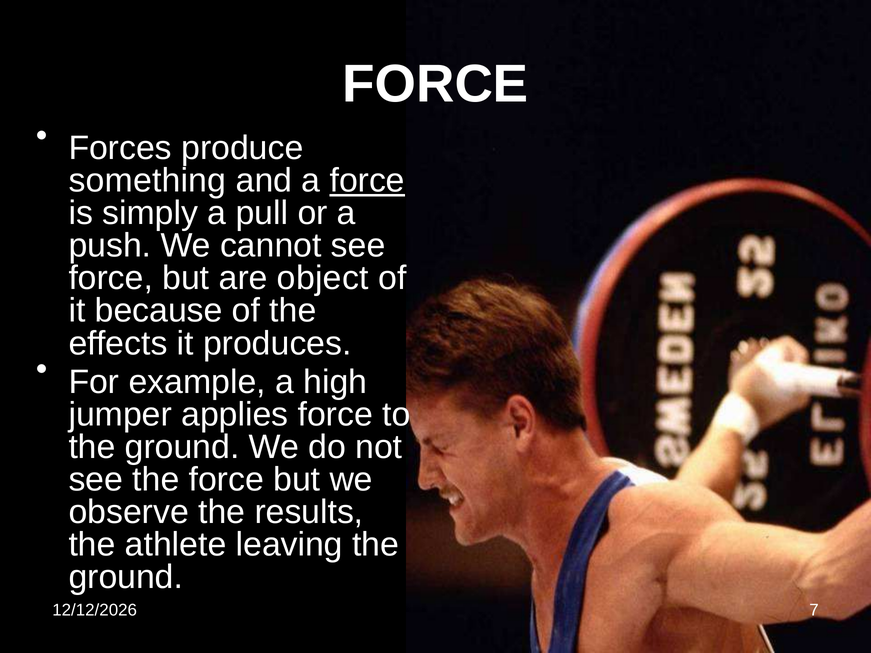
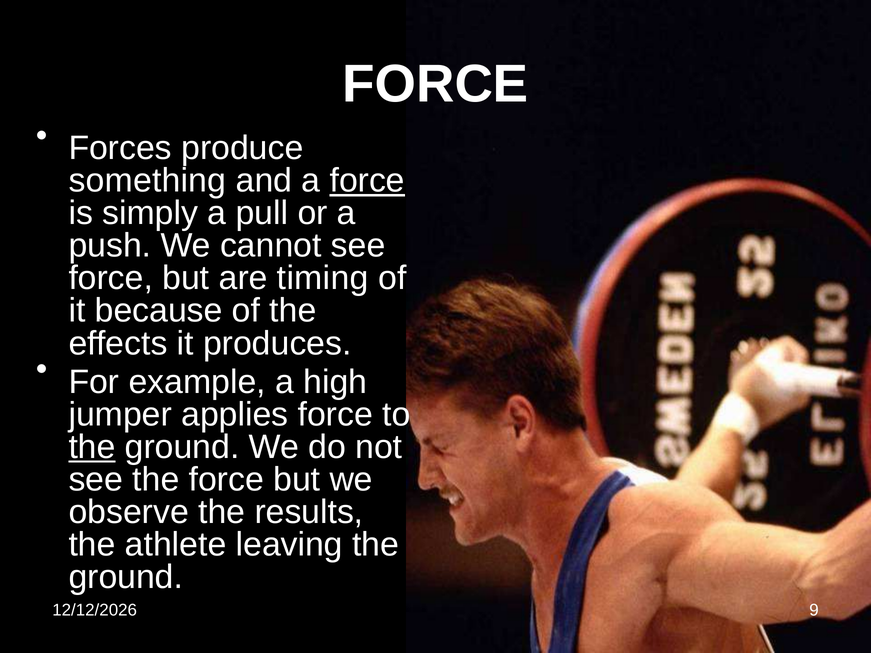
object: object -> timing
the at (92, 447) underline: none -> present
7: 7 -> 9
